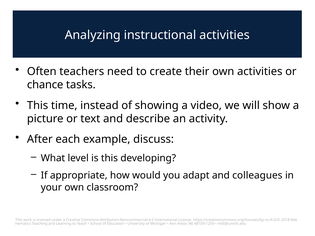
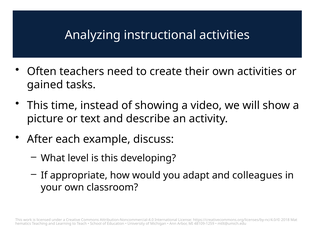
chance: chance -> gained
